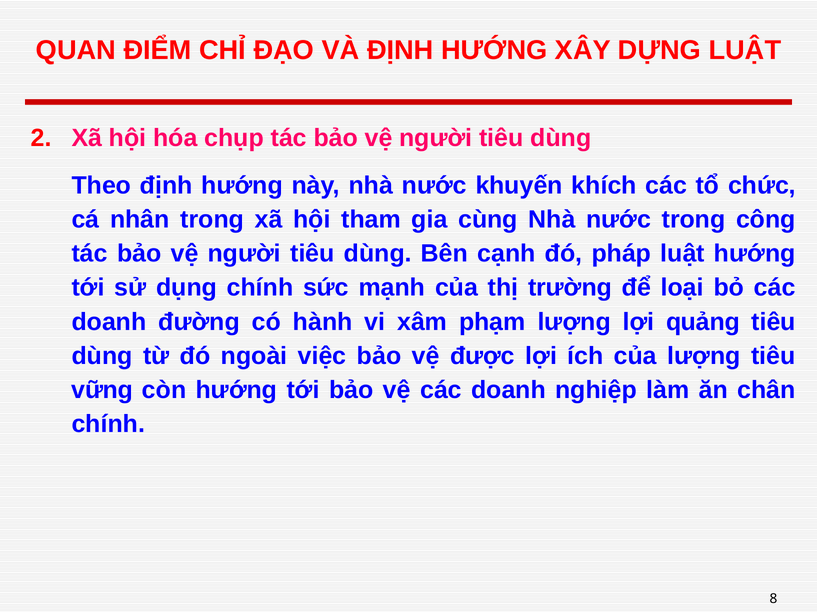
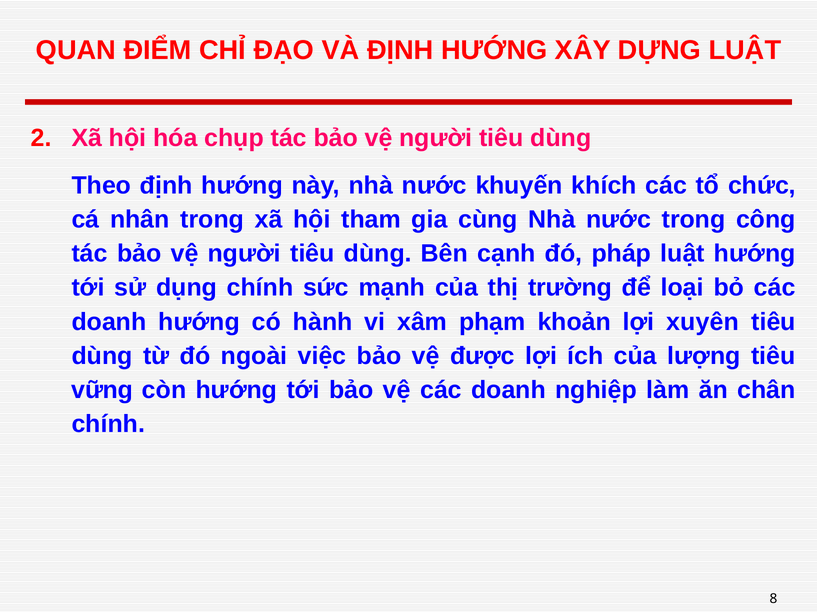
doanh đường: đường -> hướng
phạm lượng: lượng -> khoản
quảng: quảng -> xuyên
